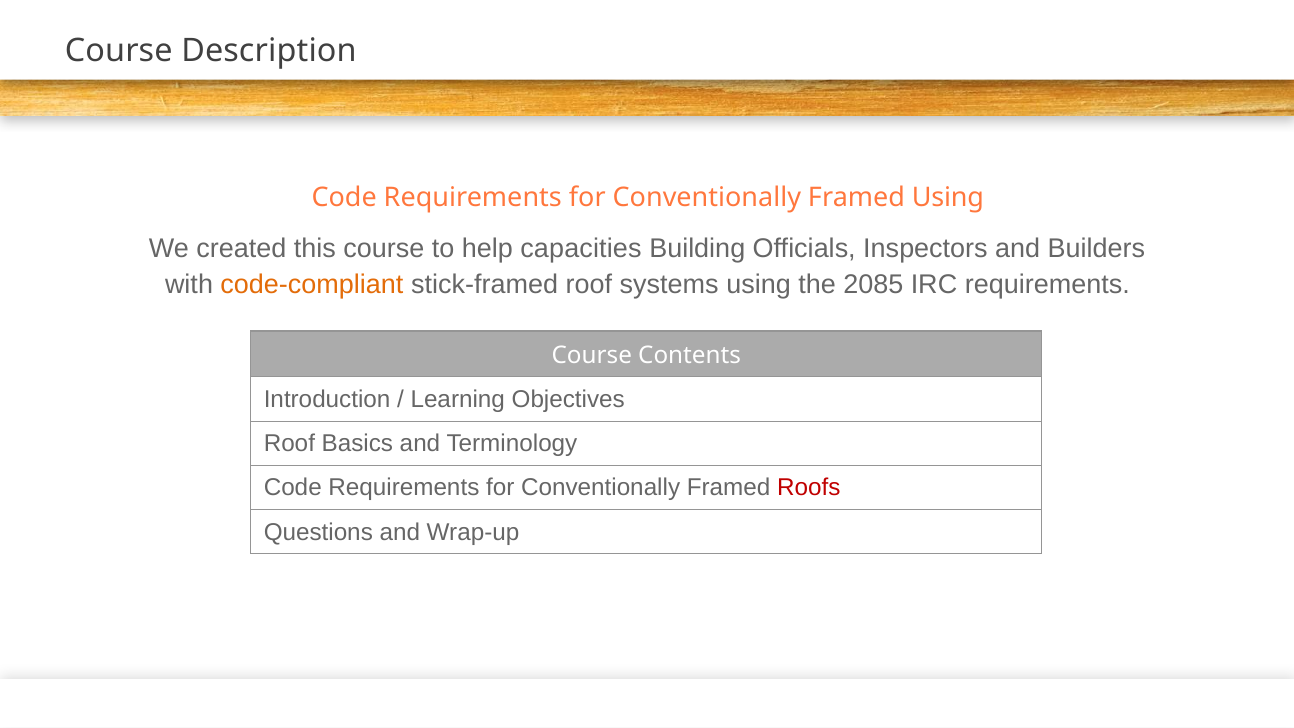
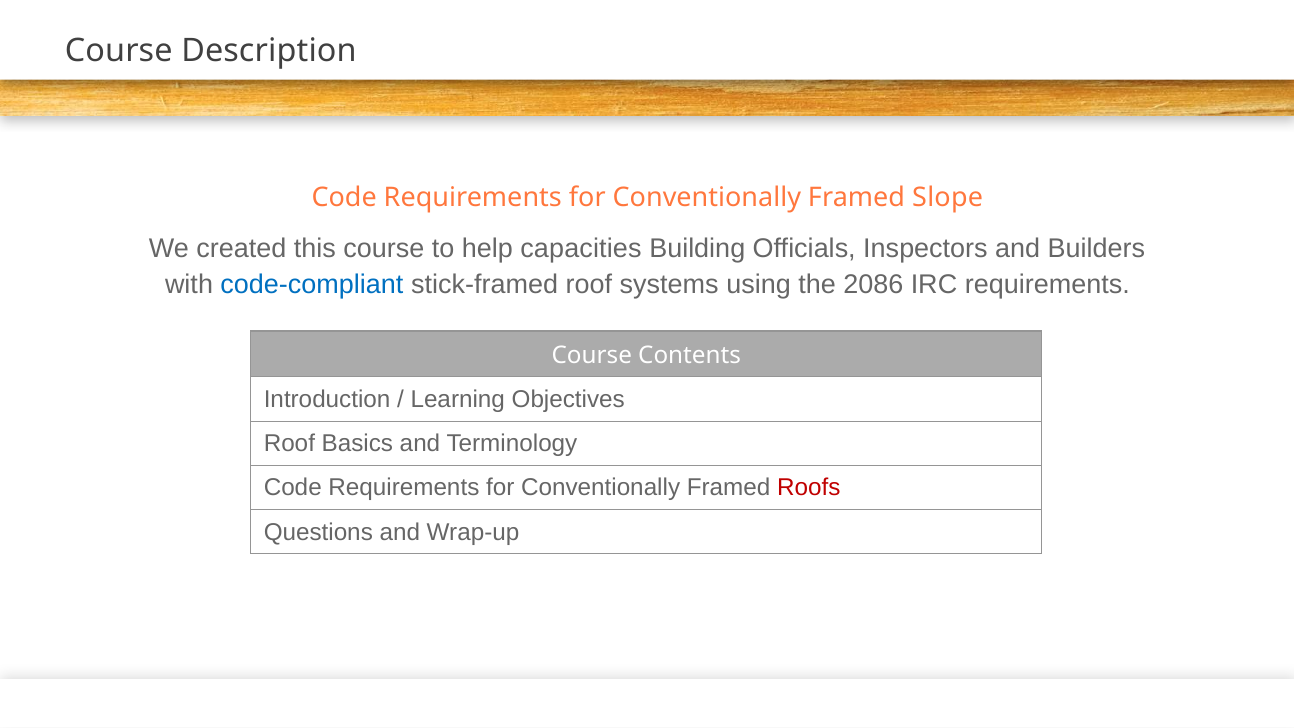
Framed Using: Using -> Slope
code-compliant colour: orange -> blue
2085: 2085 -> 2086
